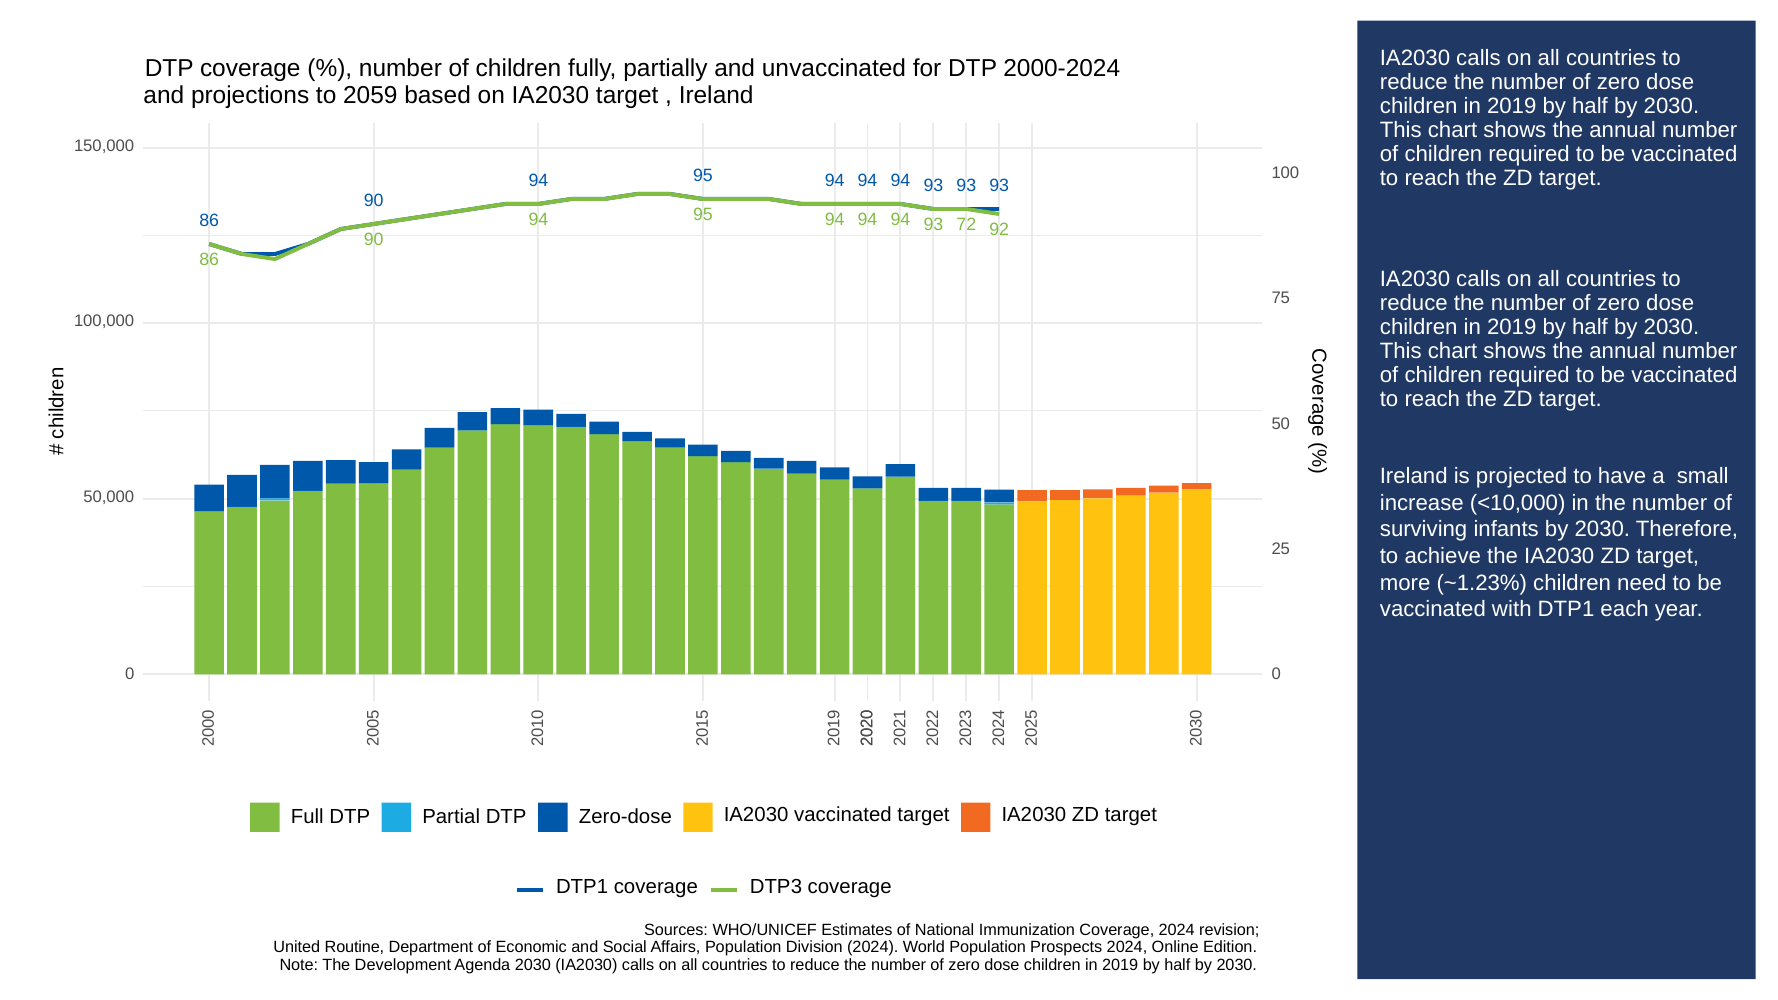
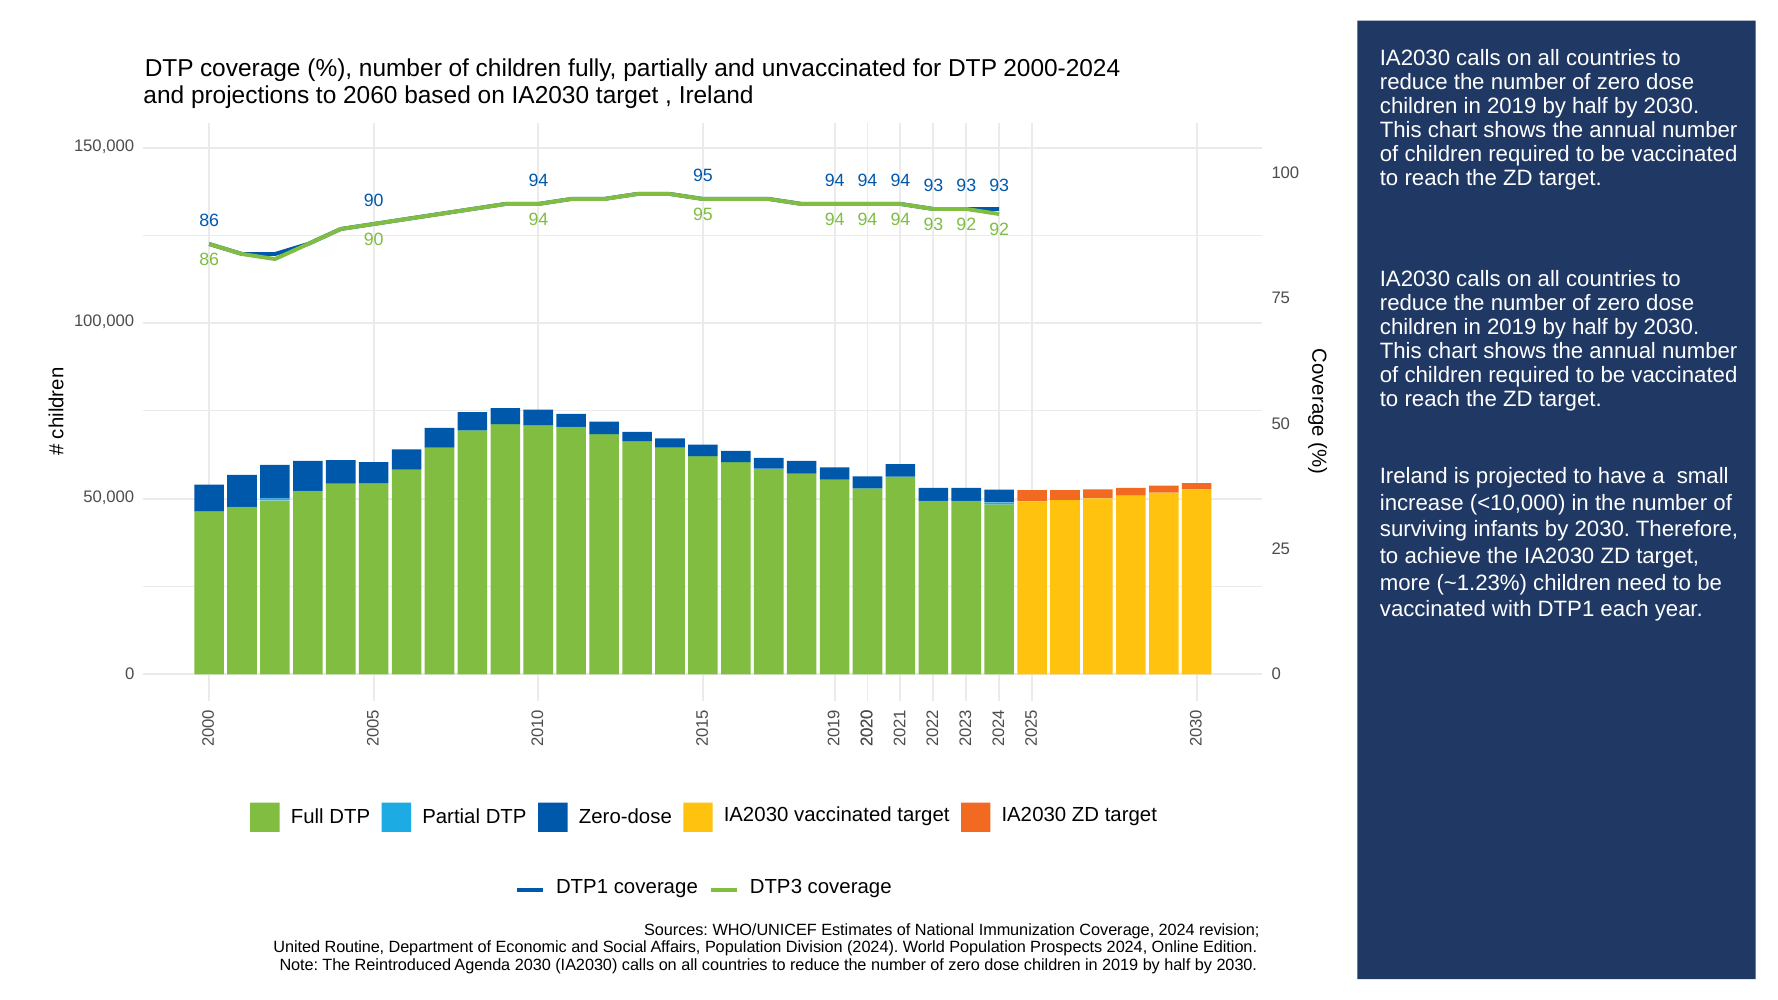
2059: 2059 -> 2060
93 72: 72 -> 92
Development: Development -> Reintroduced
